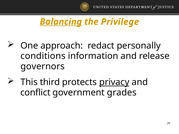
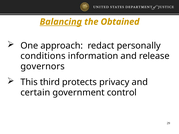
Privilege: Privilege -> Obtained
privacy underline: present -> none
conflict: conflict -> certain
grades: grades -> control
